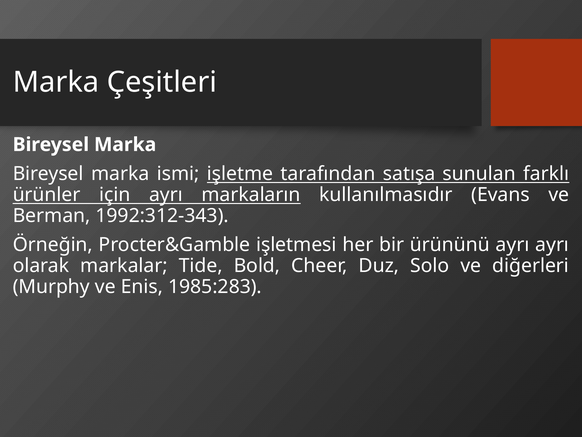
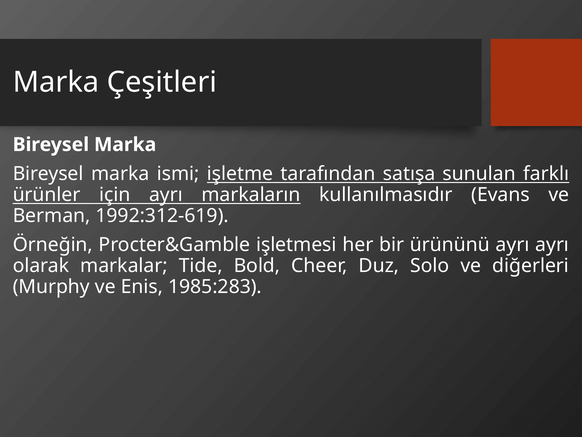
1992:312-343: 1992:312-343 -> 1992:312-619
